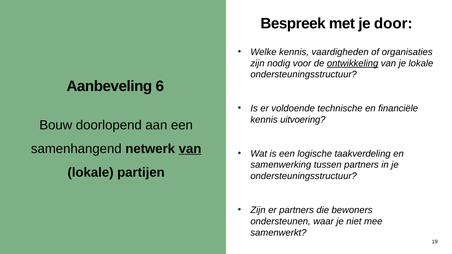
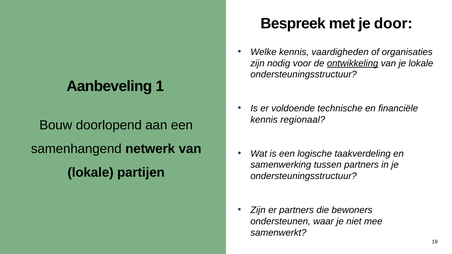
6: 6 -> 1
uitvoering: uitvoering -> regionaal
van at (190, 149) underline: present -> none
